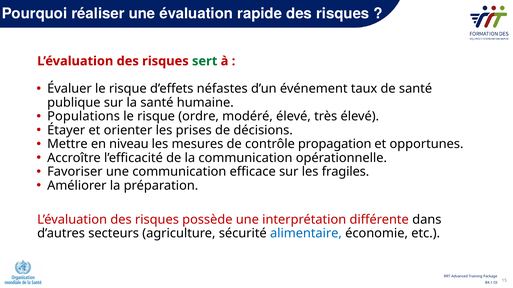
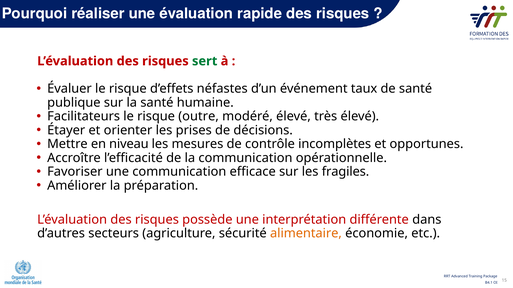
Populations: Populations -> Facilitateurs
ordre: ordre -> outre
propagation: propagation -> incomplètes
alimentaire colour: blue -> orange
